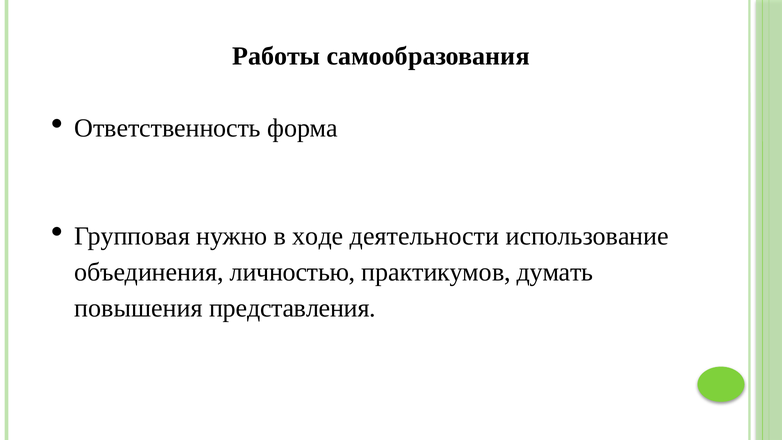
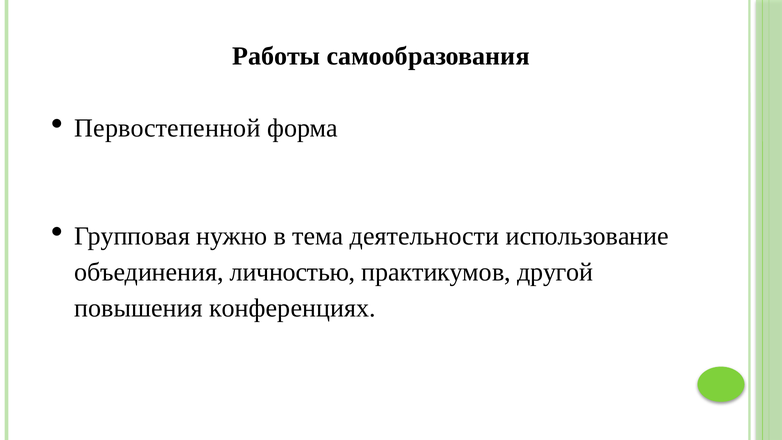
Ответственность: Ответственность -> Первостепенной
ходе: ходе -> тема
думать: думать -> другой
представления: представления -> конференциях
